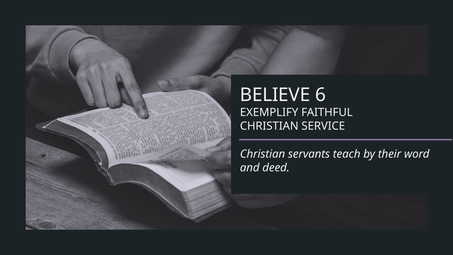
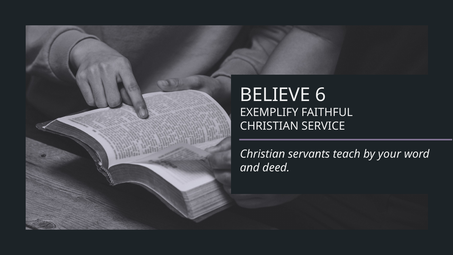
their: their -> your
